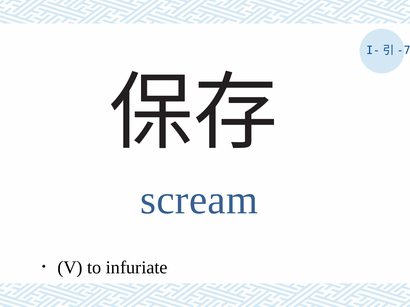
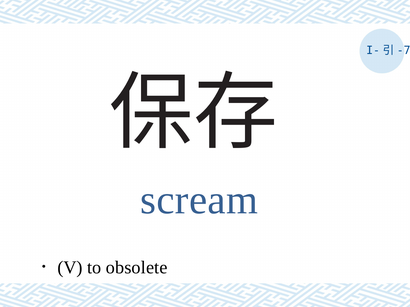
infuriate: infuriate -> obsolete
